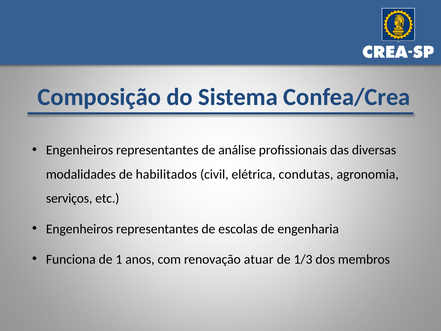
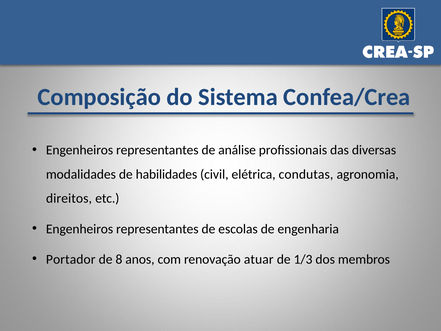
habilitados: habilitados -> habilidades
serviços: serviços -> direitos
Funciona: Funciona -> Portador
1: 1 -> 8
